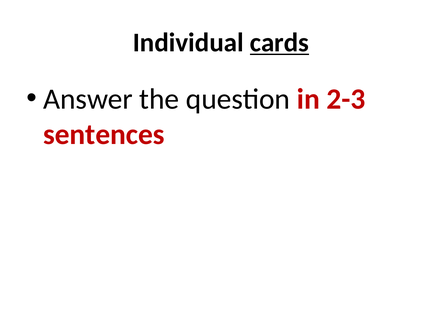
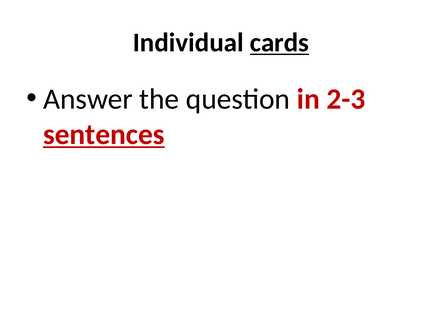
sentences underline: none -> present
